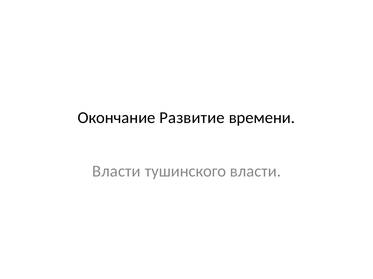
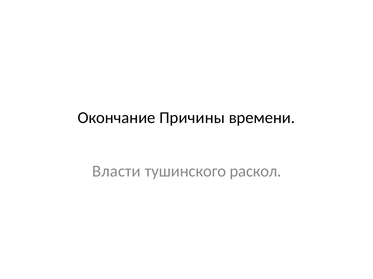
Развитие: Развитие -> Причины
тушинского власти: власти -> раскол
